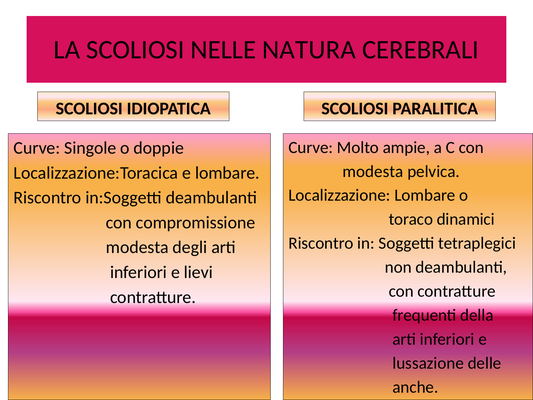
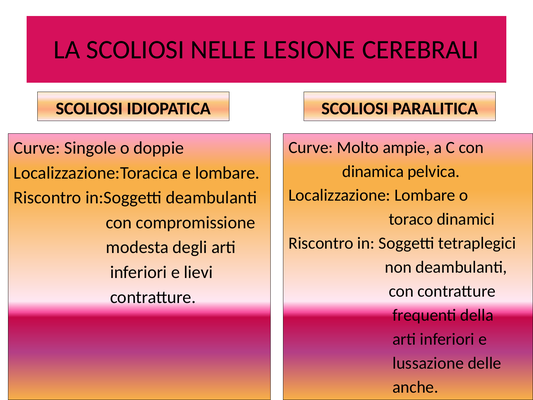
NATURA: NATURA -> LESIONE
modesta at (373, 171): modesta -> dinamica
